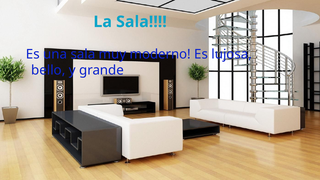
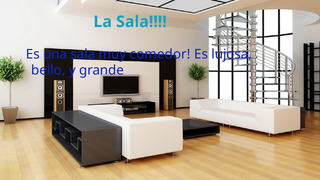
moderno: moderno -> comedor
